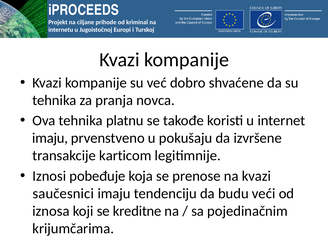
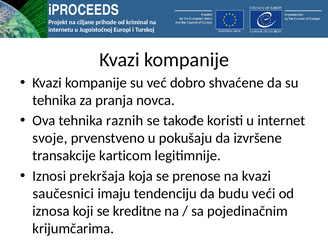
platnu: platnu -> raznih
imaju at (50, 138): imaju -> svoje
pobeđuje: pobeđuje -> prekršaja
